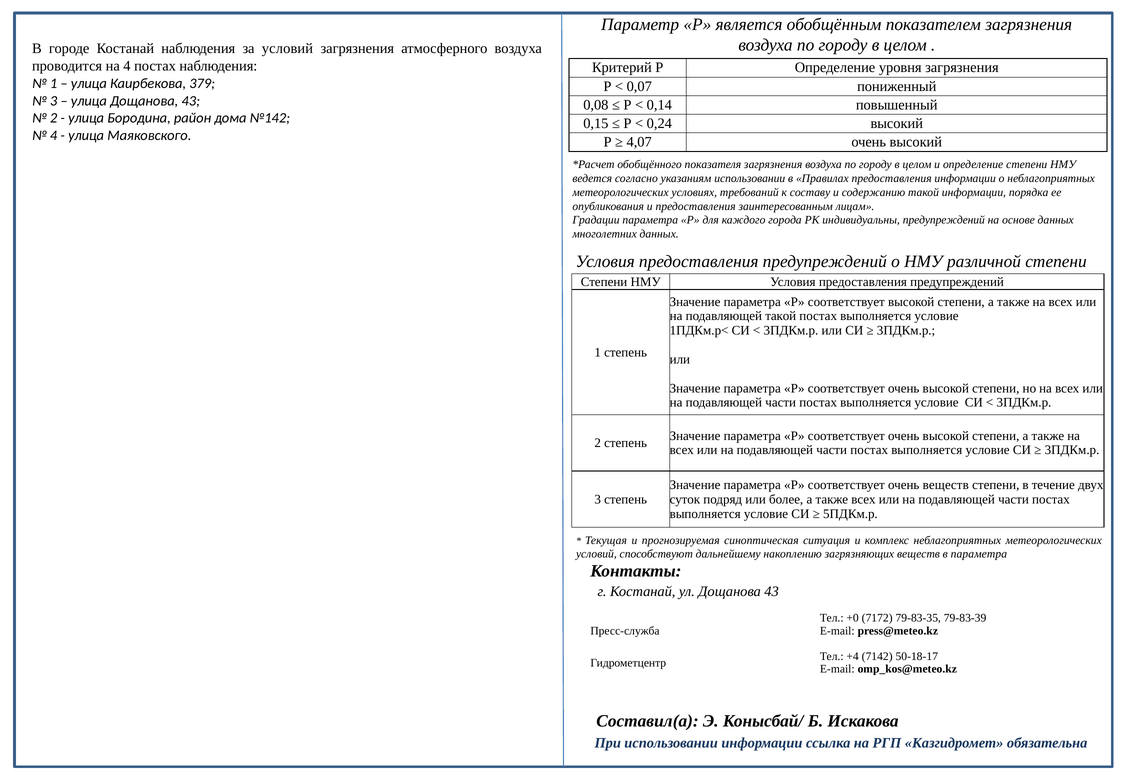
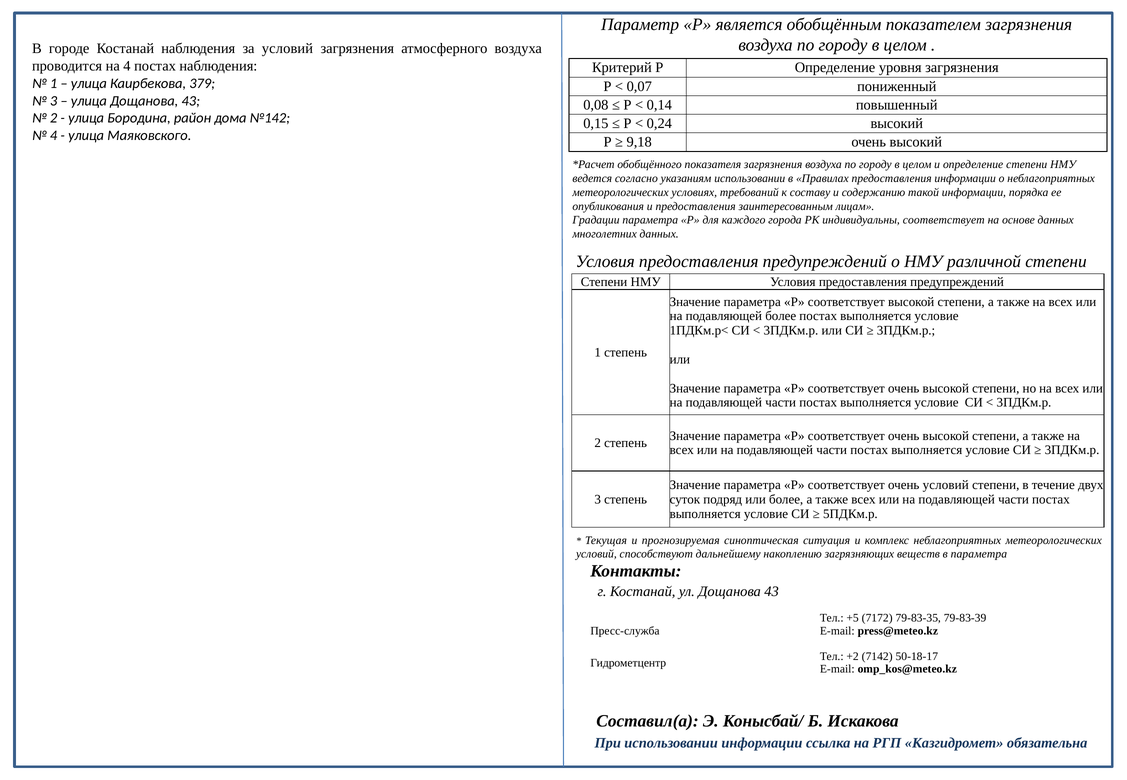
4,07: 4,07 -> 9,18
индивидуальны предупреждений: предупреждений -> соответствует
подавляющей такой: такой -> более
очень веществ: веществ -> условий
+0: +0 -> +5
+4: +4 -> +2
